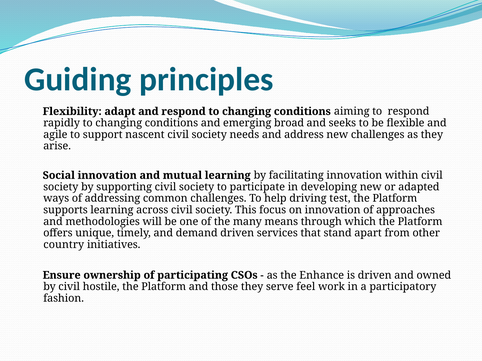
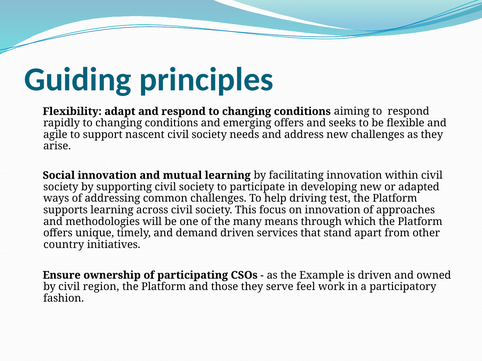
emerging broad: broad -> offers
Enhance: Enhance -> Example
hostile: hostile -> region
